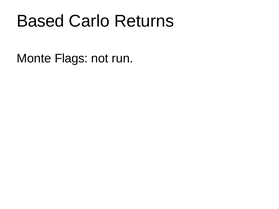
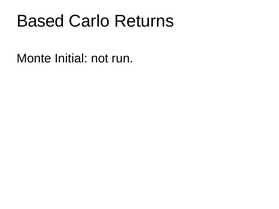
Flags: Flags -> Initial
